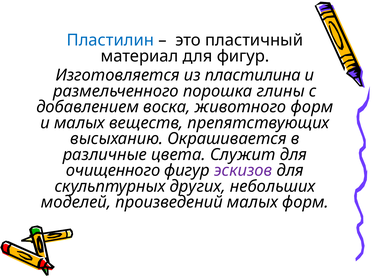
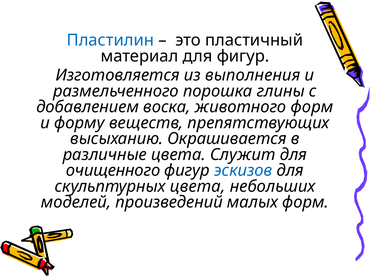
пластилина: пластилина -> выполнения
и малых: малых -> форму
эскизов colour: purple -> blue
скульптурных других: других -> цвета
